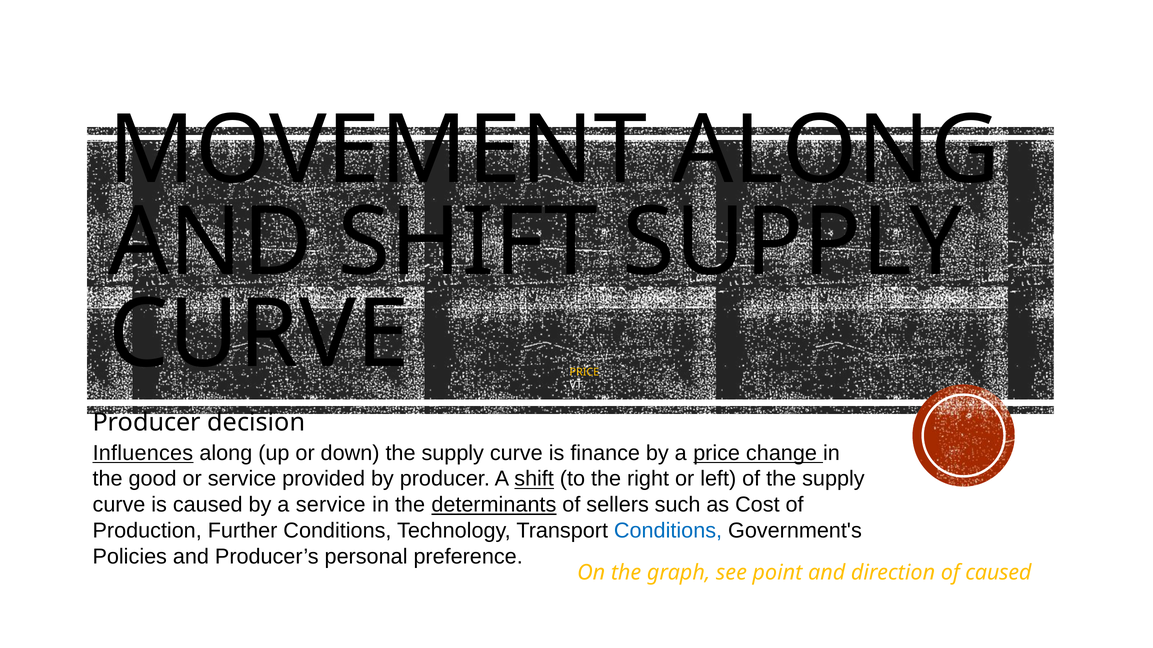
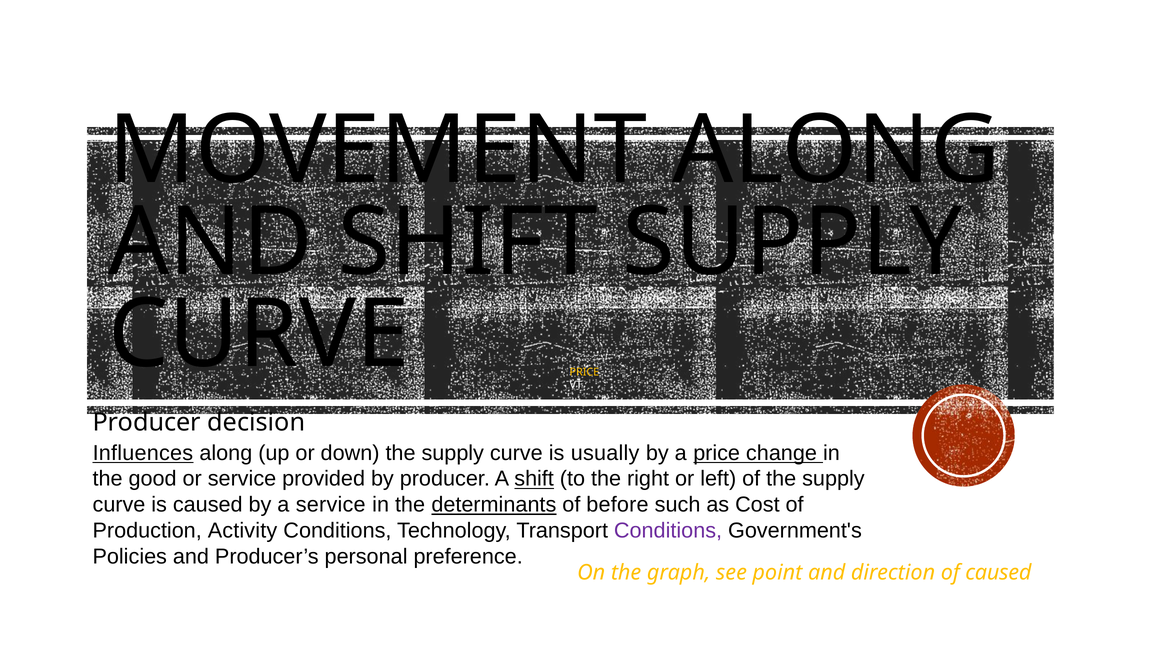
finance: finance -> usually
sellers: sellers -> before
Further: Further -> Activity
Conditions at (668, 531) colour: blue -> purple
